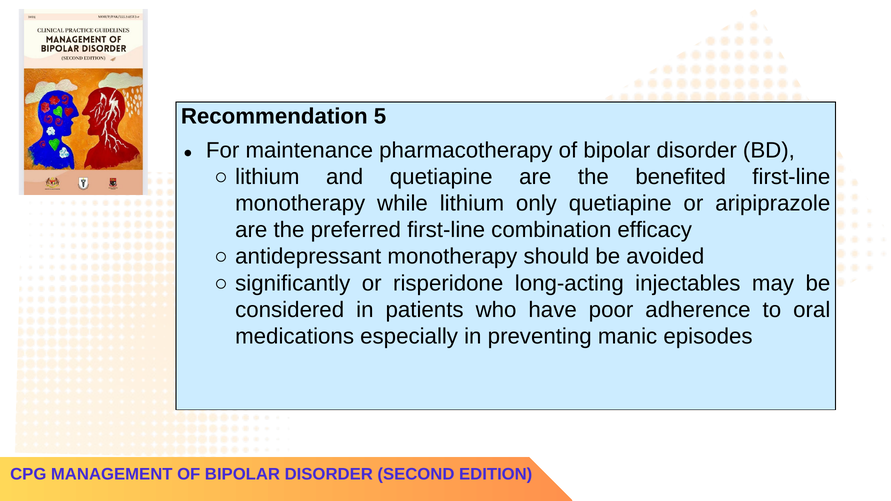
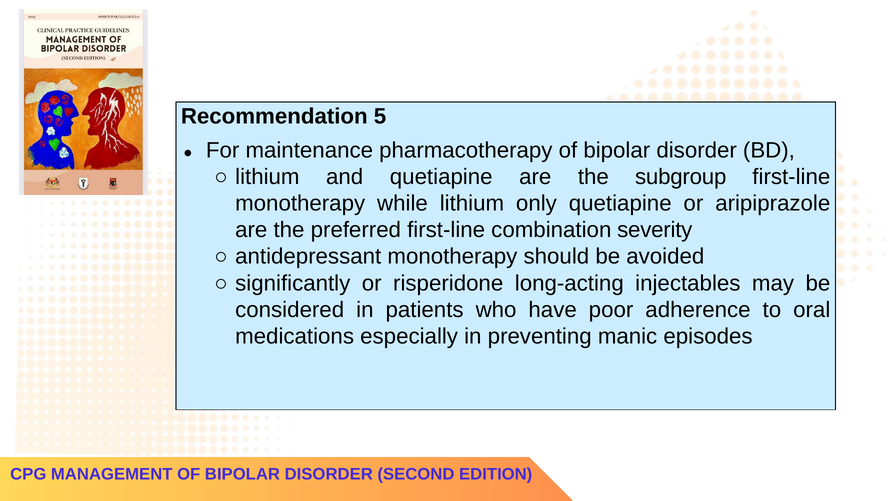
benefited: benefited -> subgroup
efficacy: efficacy -> severity
